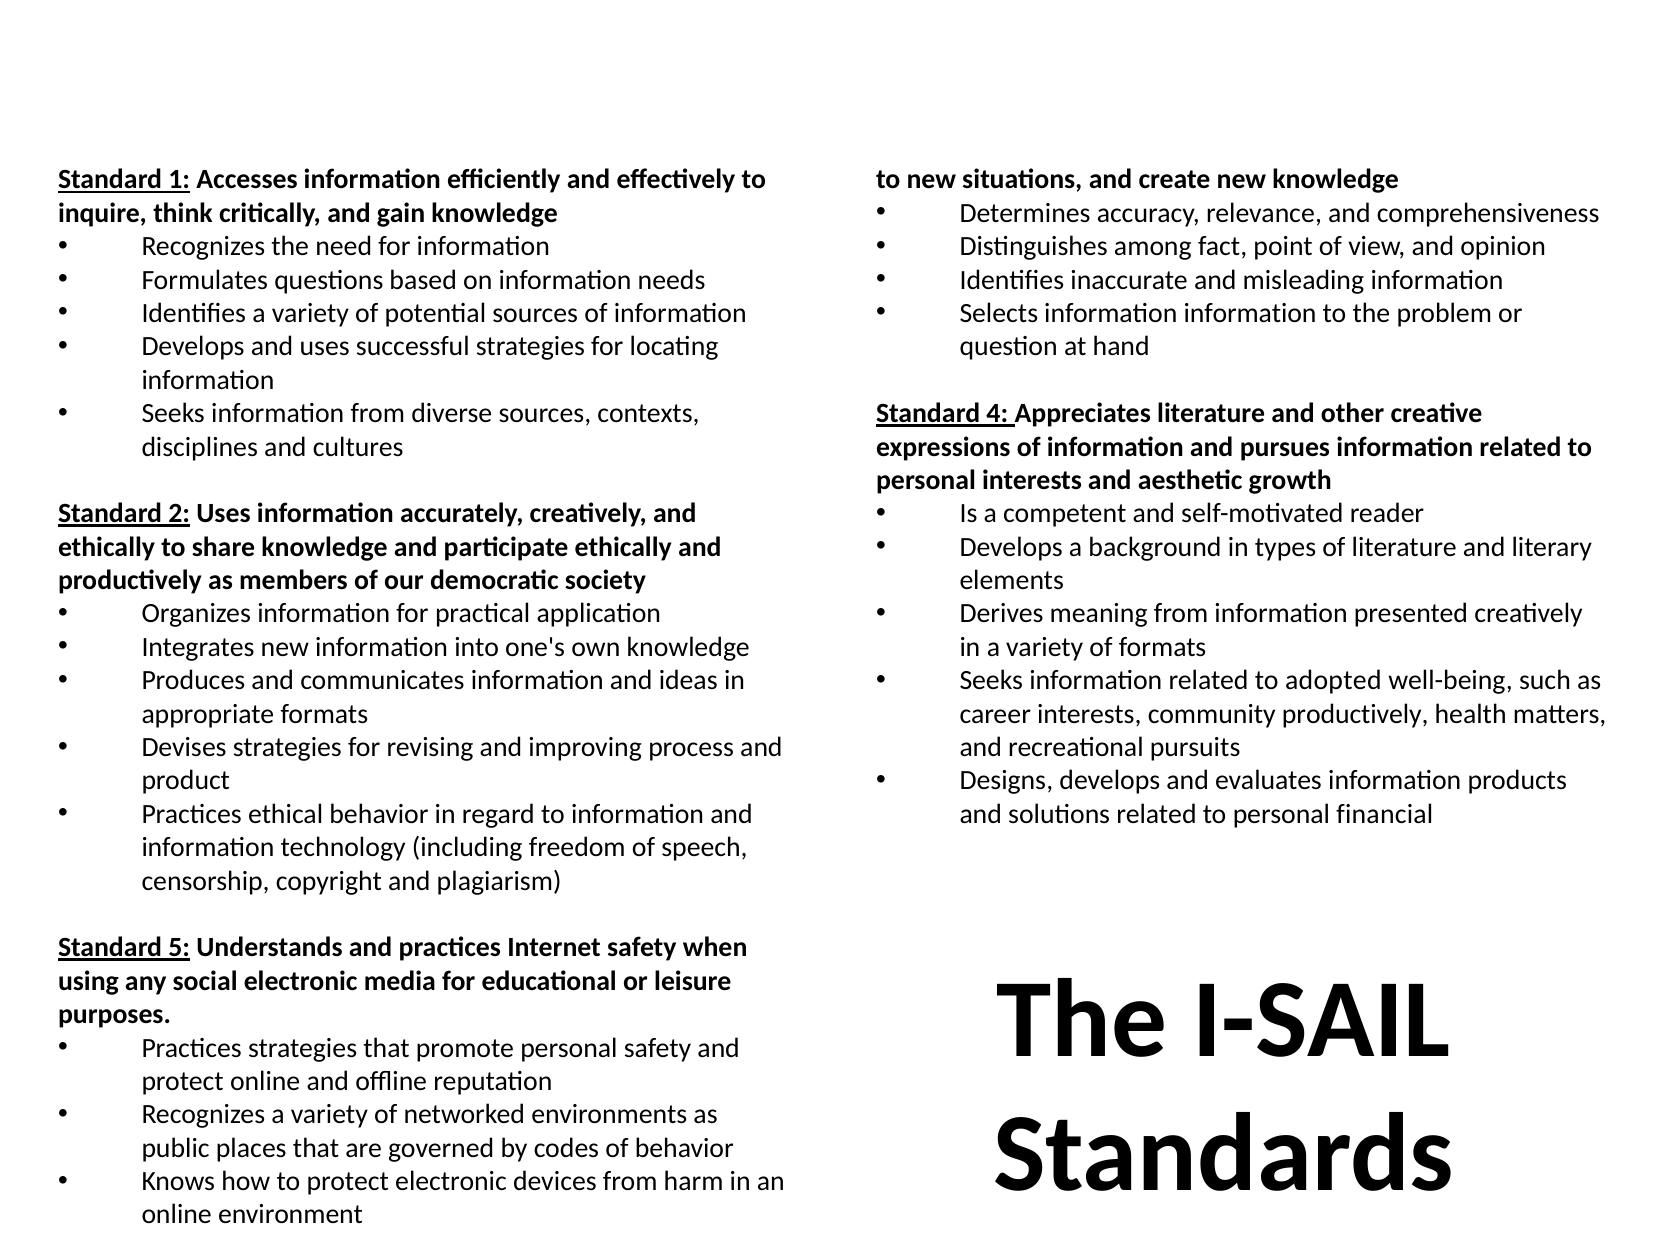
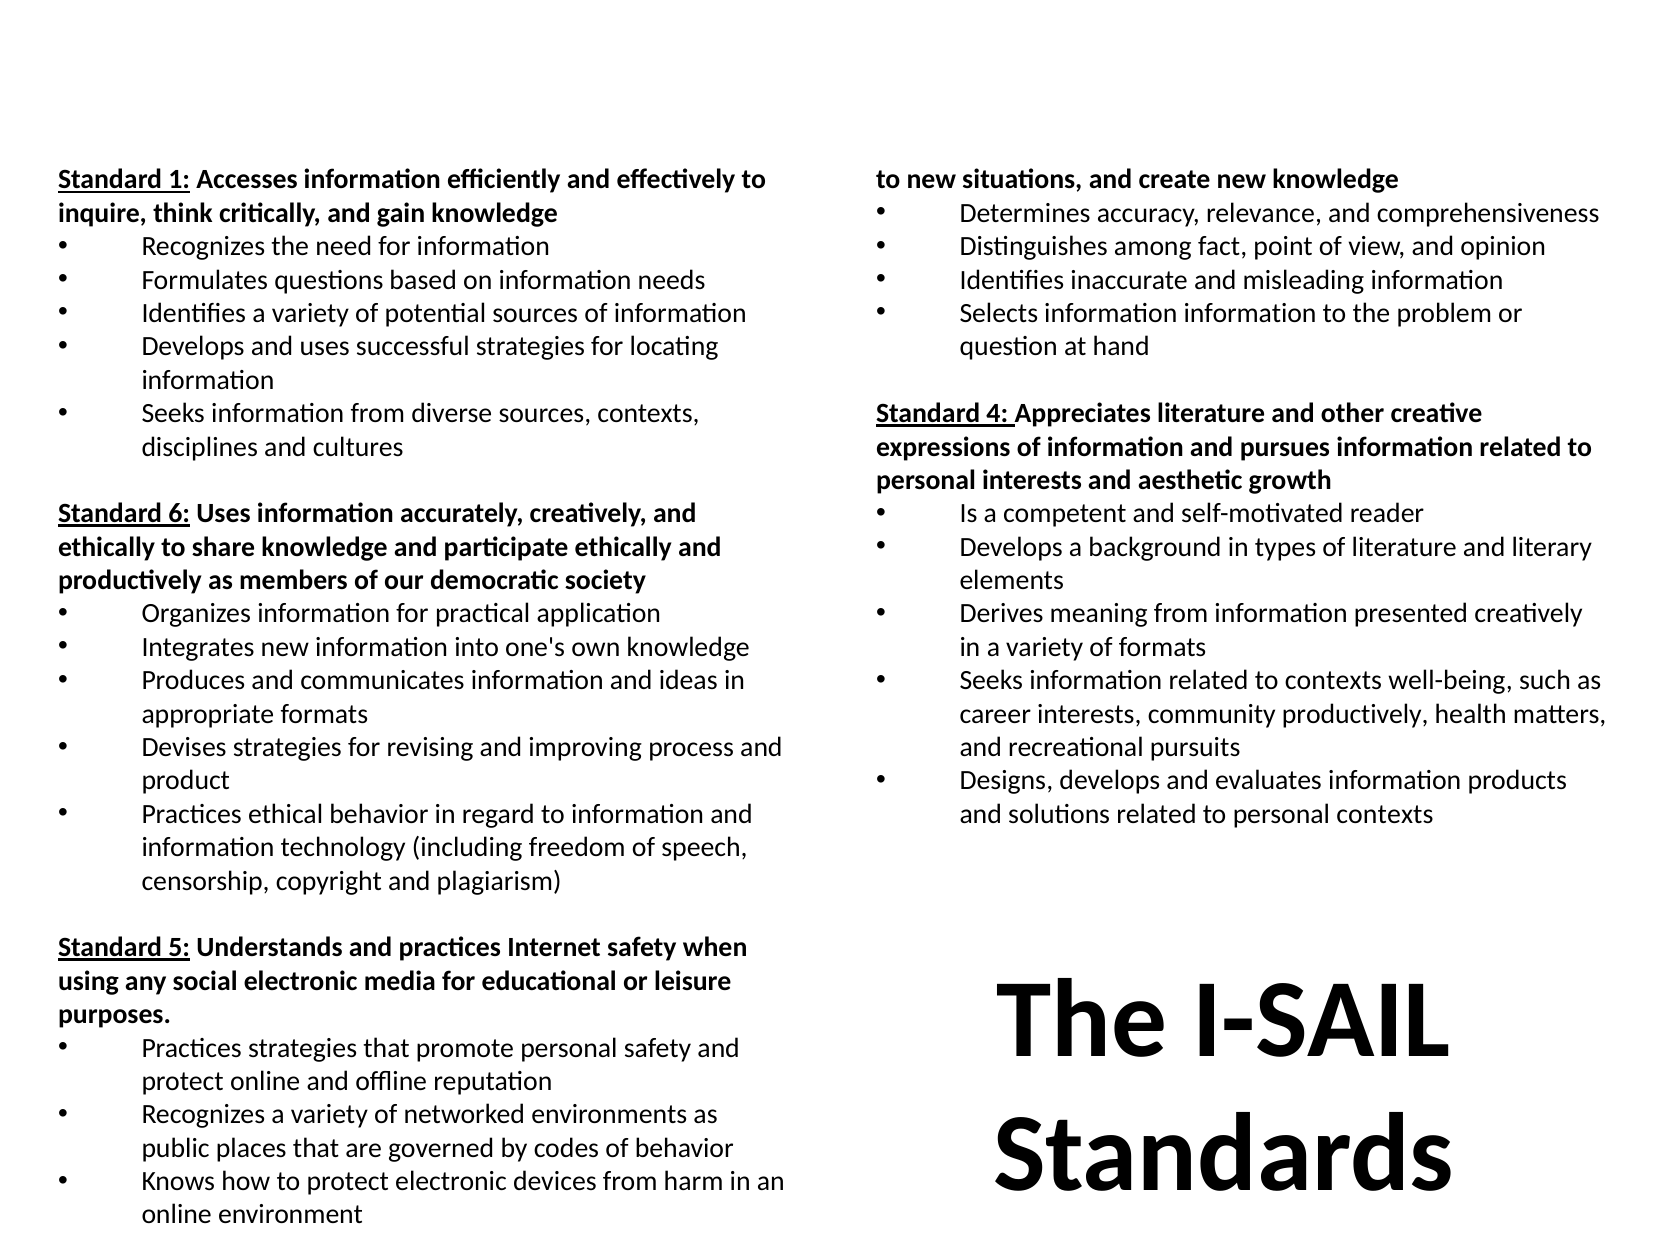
2 at (179, 514): 2 -> 6
to adopted: adopted -> contexts
personal financial: financial -> contexts
